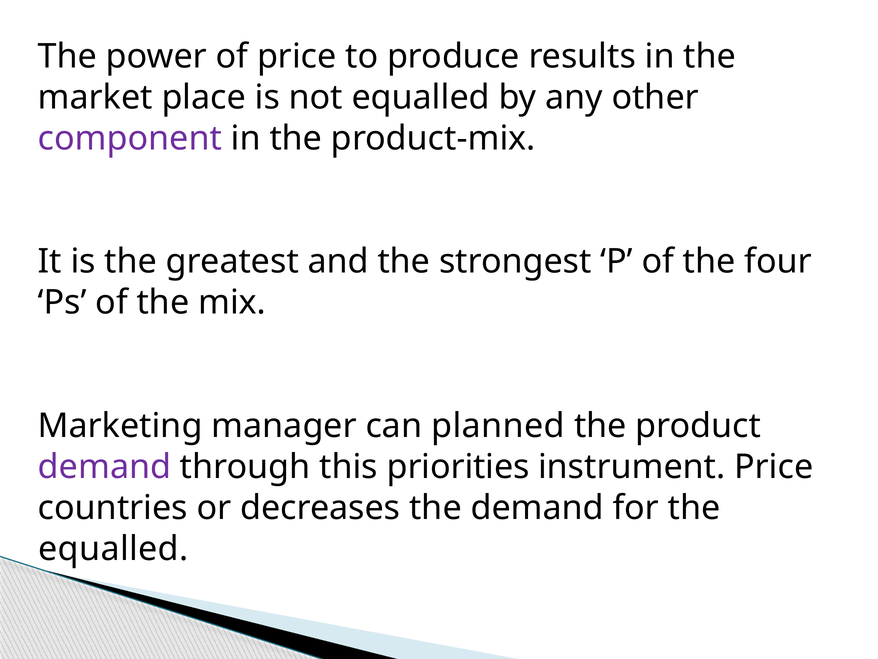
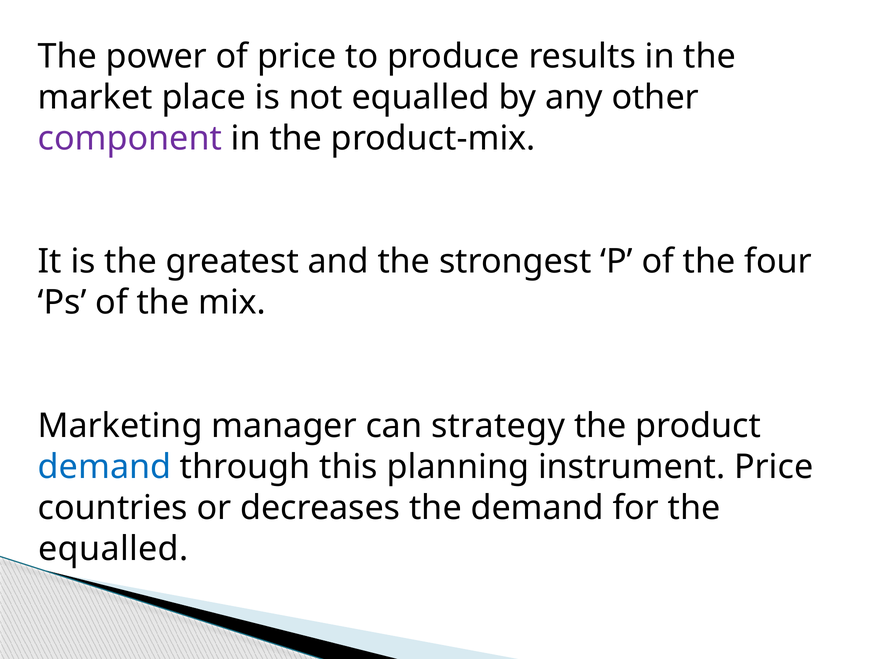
planned: planned -> strategy
demand at (105, 466) colour: purple -> blue
priorities: priorities -> planning
